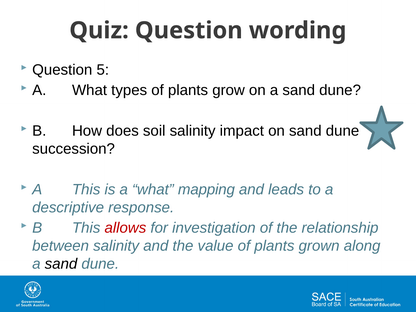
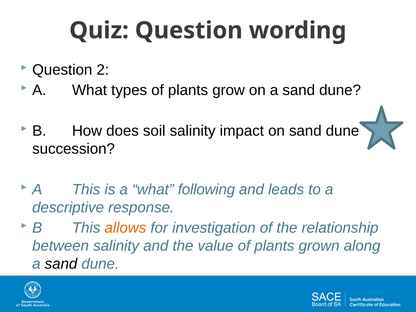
5: 5 -> 2
mapping: mapping -> following
allows colour: red -> orange
